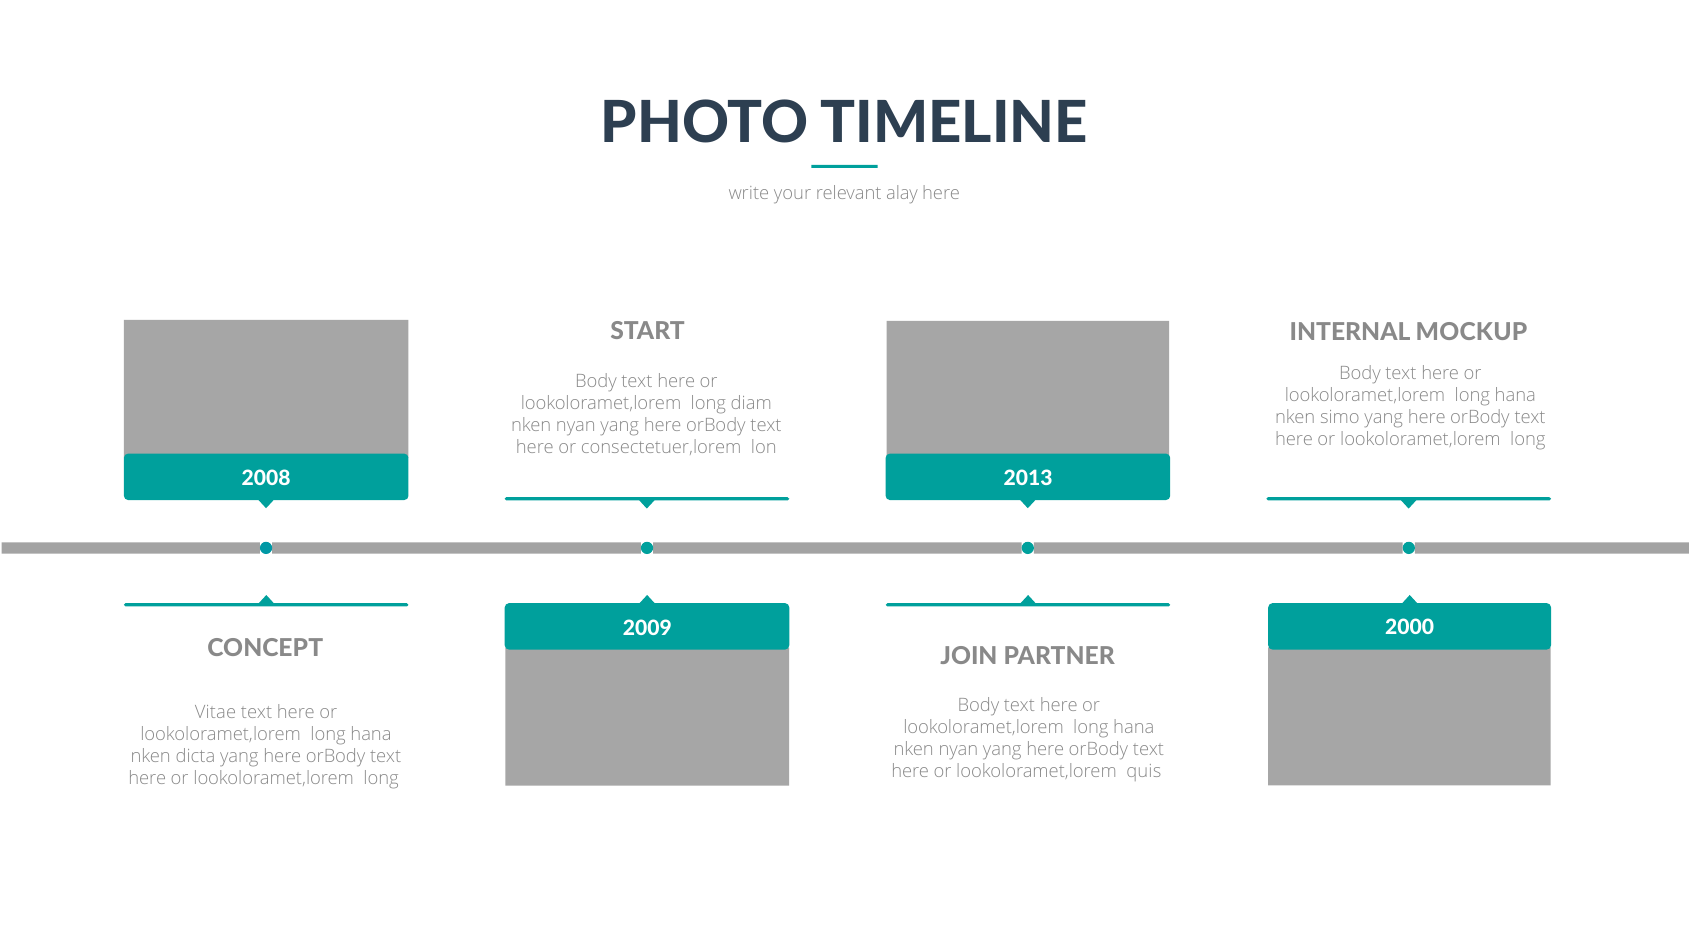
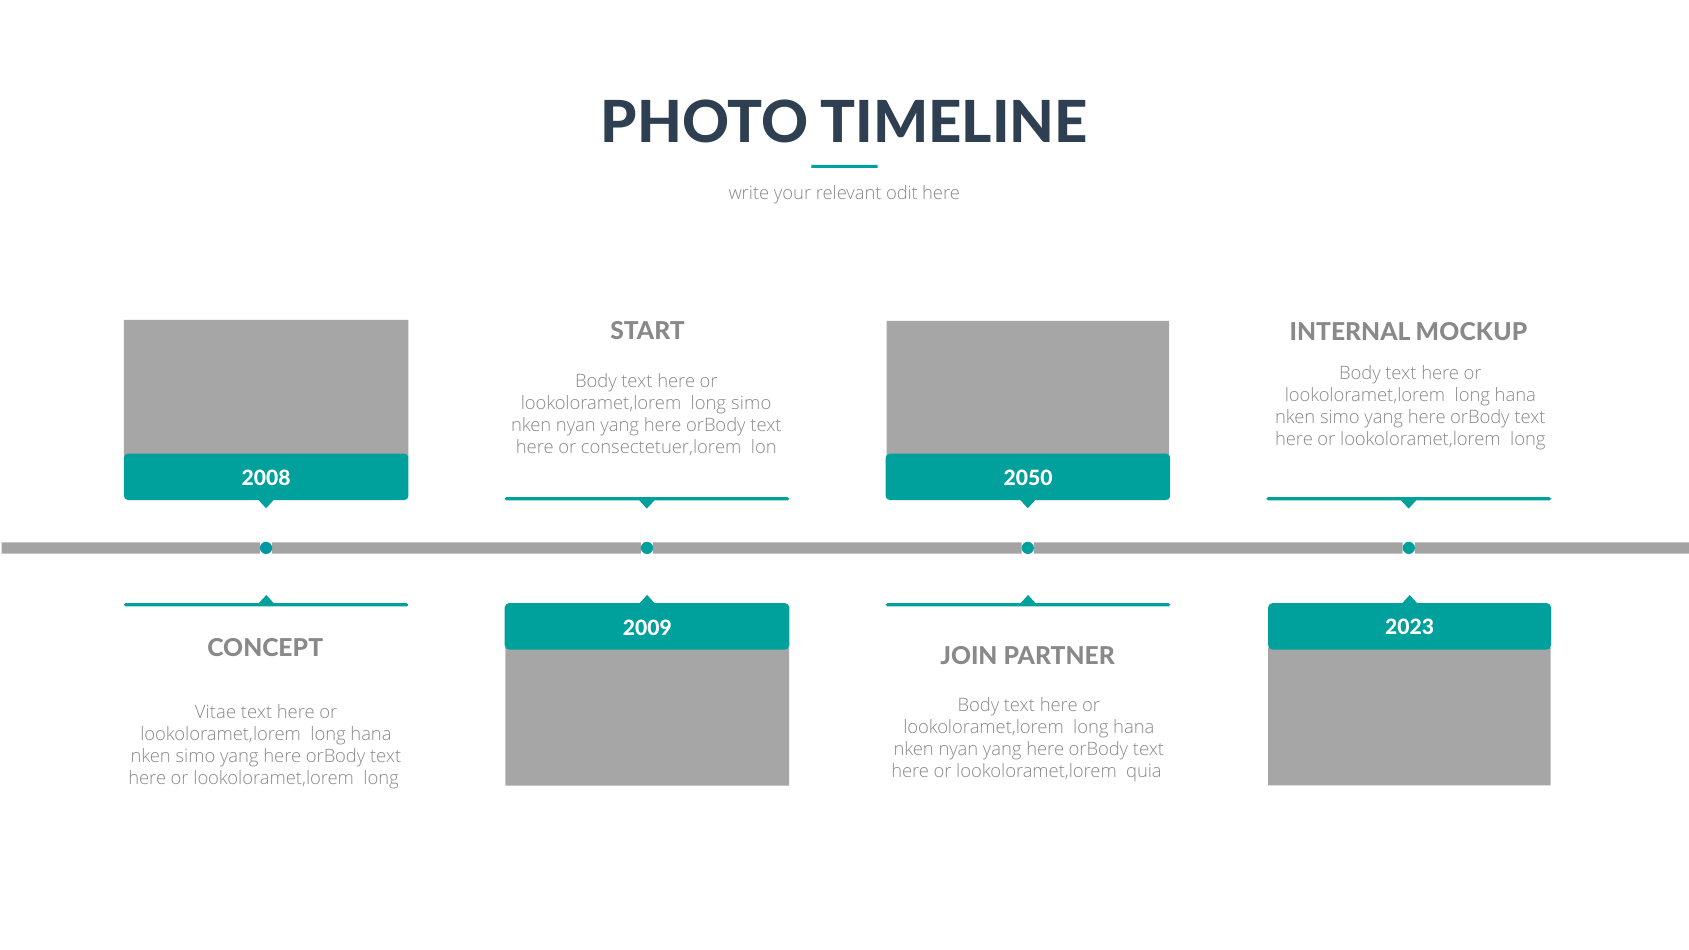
alay: alay -> odit
long diam: diam -> simo
2013: 2013 -> 2050
2000: 2000 -> 2023
dicta at (196, 757): dicta -> simo
quis: quis -> quia
